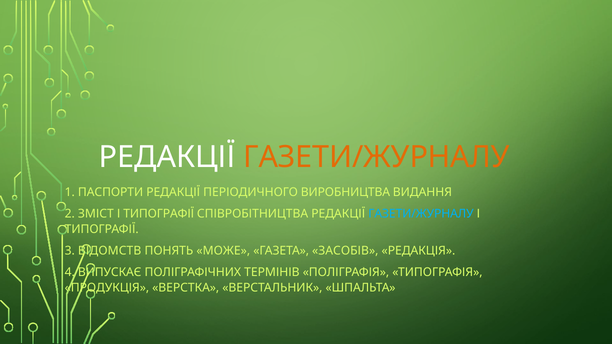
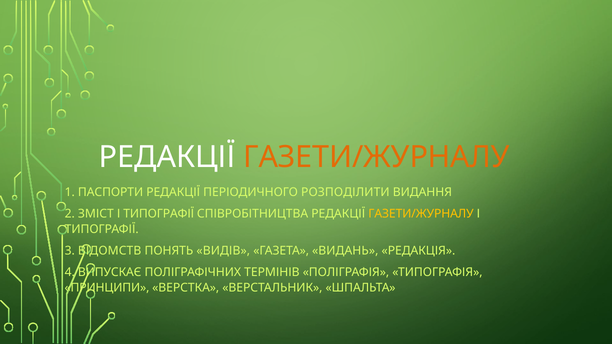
ВИРОБНИЦТВА: ВИРОБНИЦТВА -> РОЗПОДІЛИТИ
ГАЗЕТИ/ЖУРНАЛУ at (421, 214) colour: light blue -> yellow
МОЖЕ: МОЖЕ -> ВИДІВ
ЗАСОБІВ: ЗАСОБІВ -> ВИДАНЬ
ПРОДУКЦІЯ: ПРОДУКЦІЯ -> ПРИНЦИПИ
